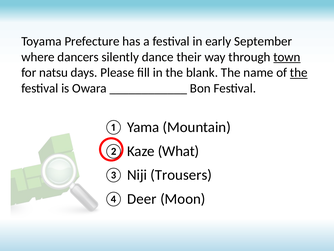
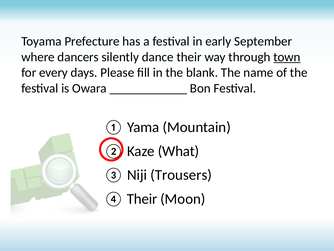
natsu: natsu -> every
the at (299, 73) underline: present -> none
④ Deer: Deer -> Their
